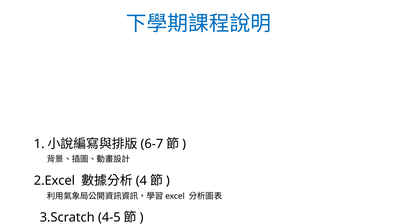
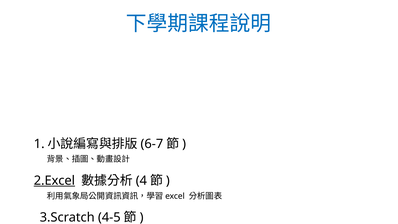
2.Excel underline: none -> present
